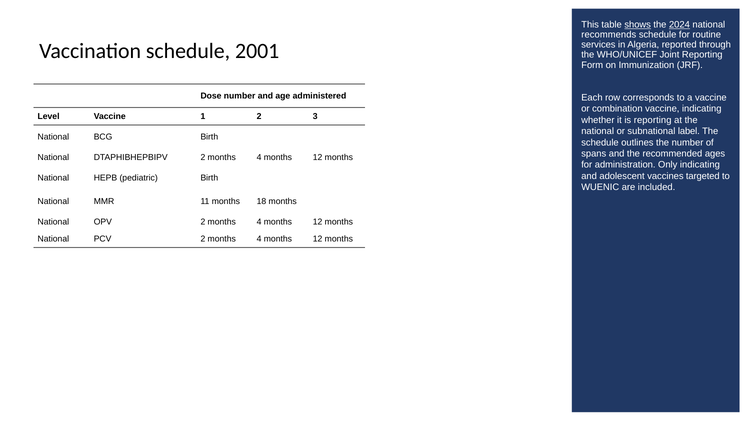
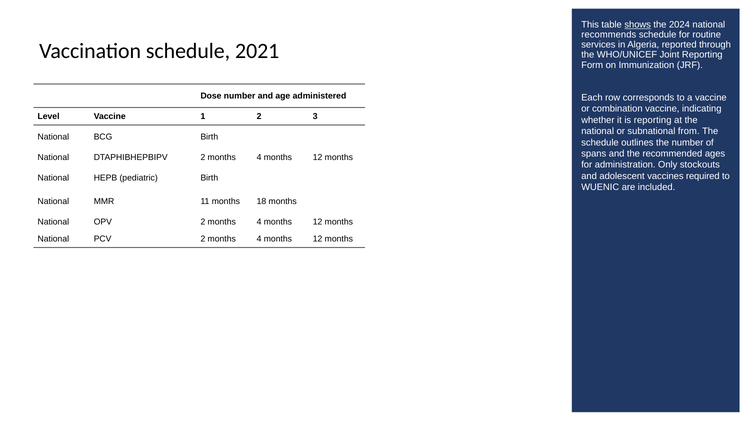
2024 at (679, 25) underline: present -> none
2001: 2001 -> 2021
label: label -> from
Only indicating: indicating -> stockouts
targeted: targeted -> required
